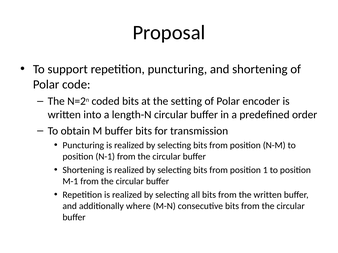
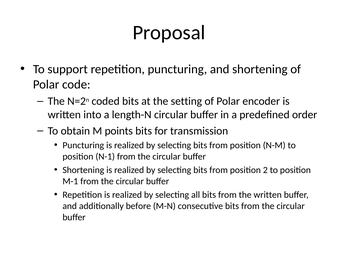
M buffer: buffer -> points
1: 1 -> 2
where: where -> before
